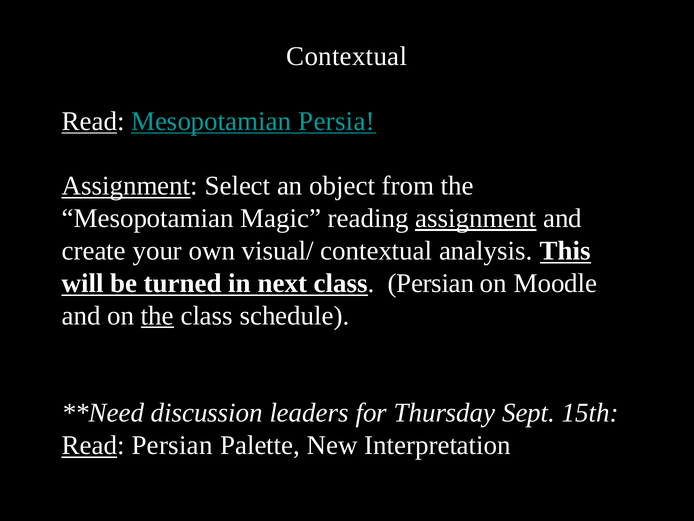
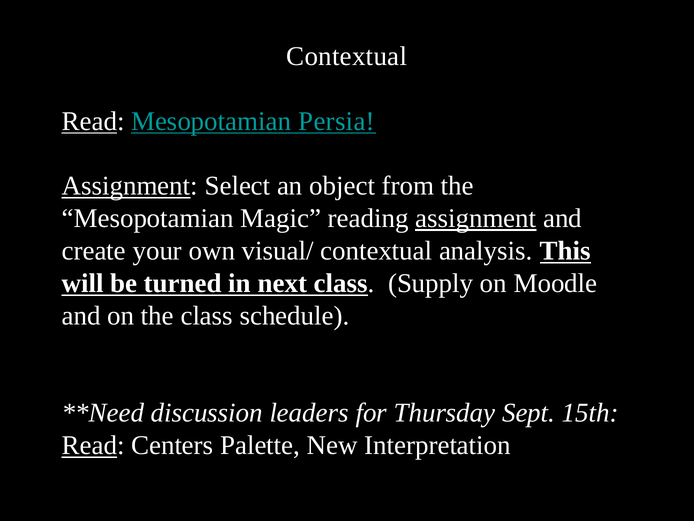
class Persian: Persian -> Supply
the at (157, 315) underline: present -> none
Read Persian: Persian -> Centers
